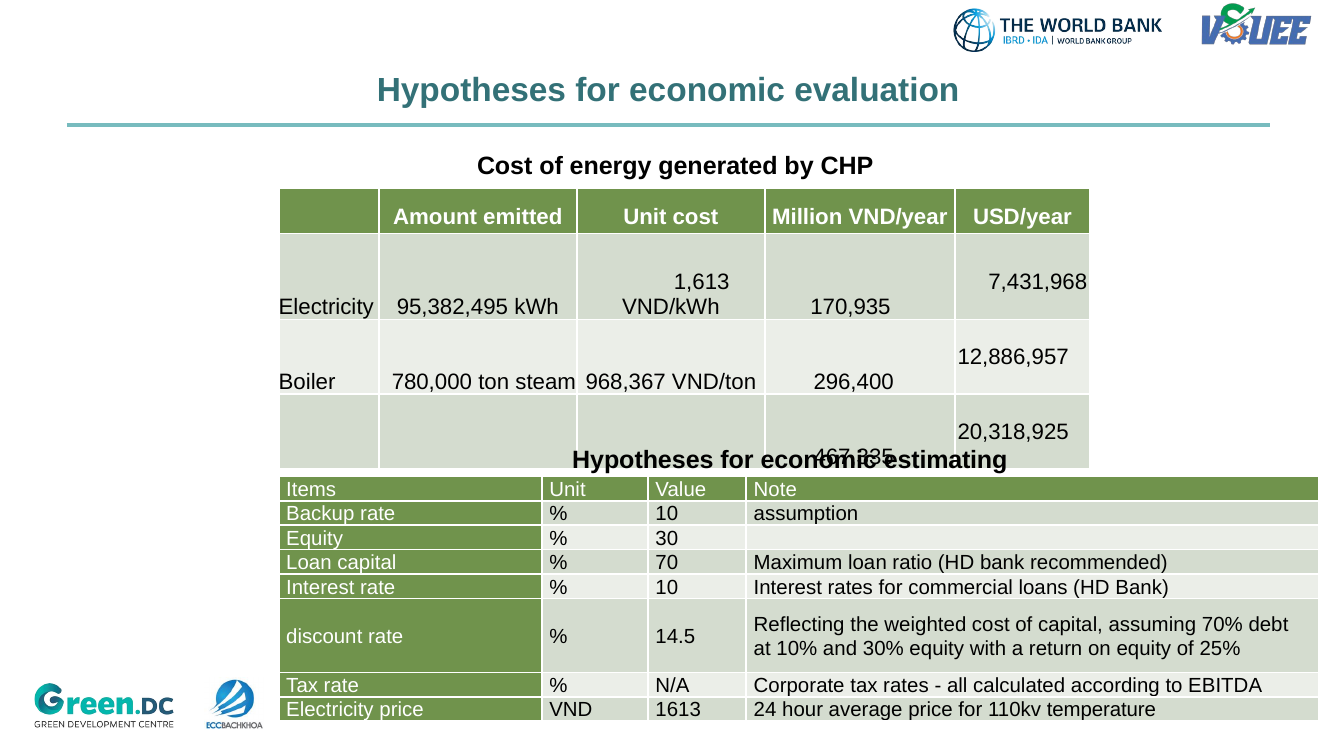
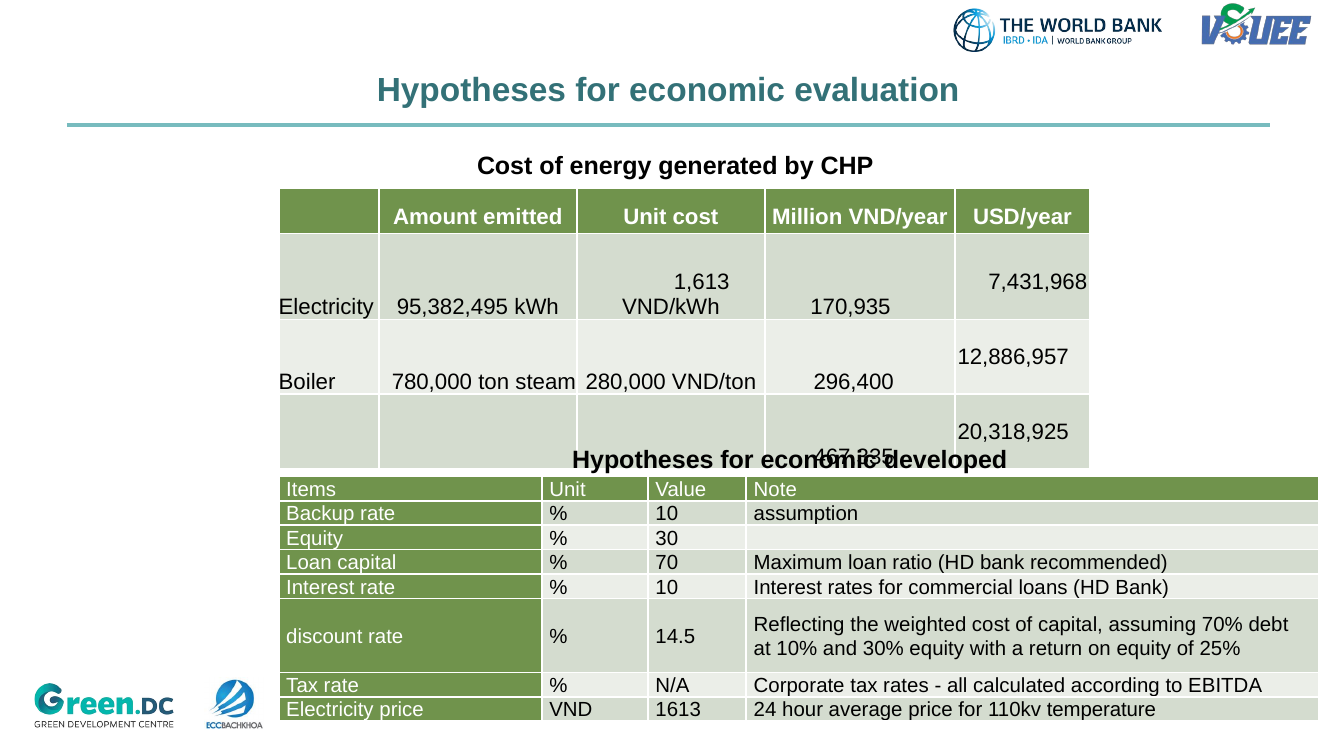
968,367: 968,367 -> 280,000
estimating: estimating -> developed
